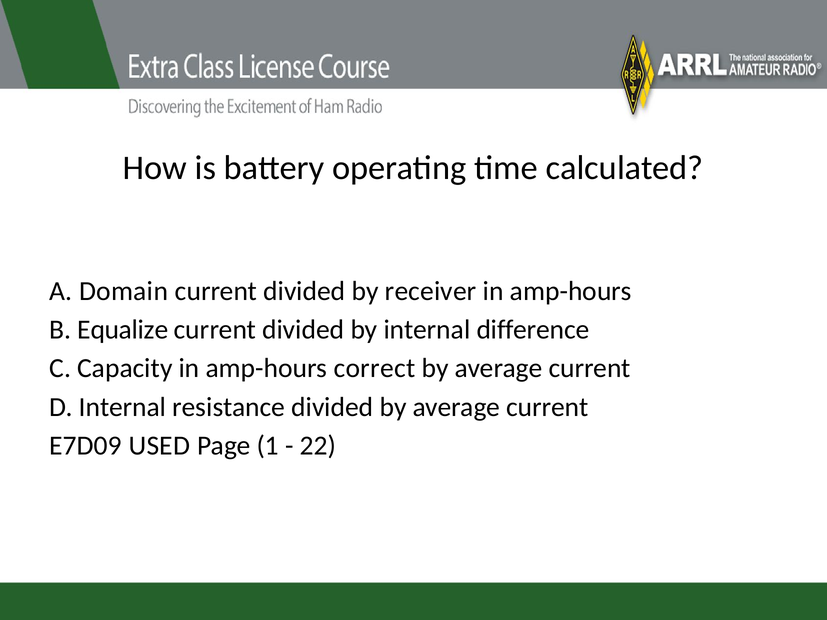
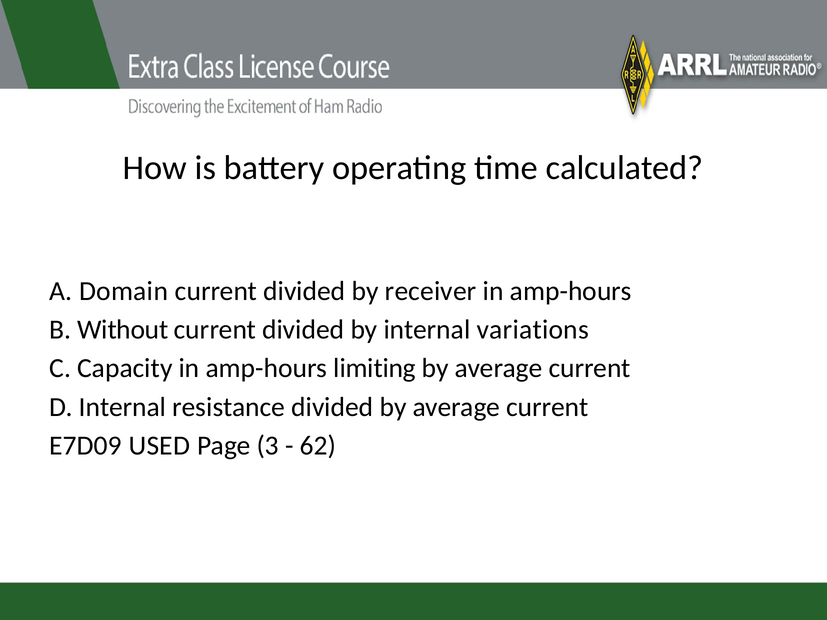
Equalize: Equalize -> Without
difference: difference -> variations
correct: correct -> limiting
1: 1 -> 3
22: 22 -> 62
